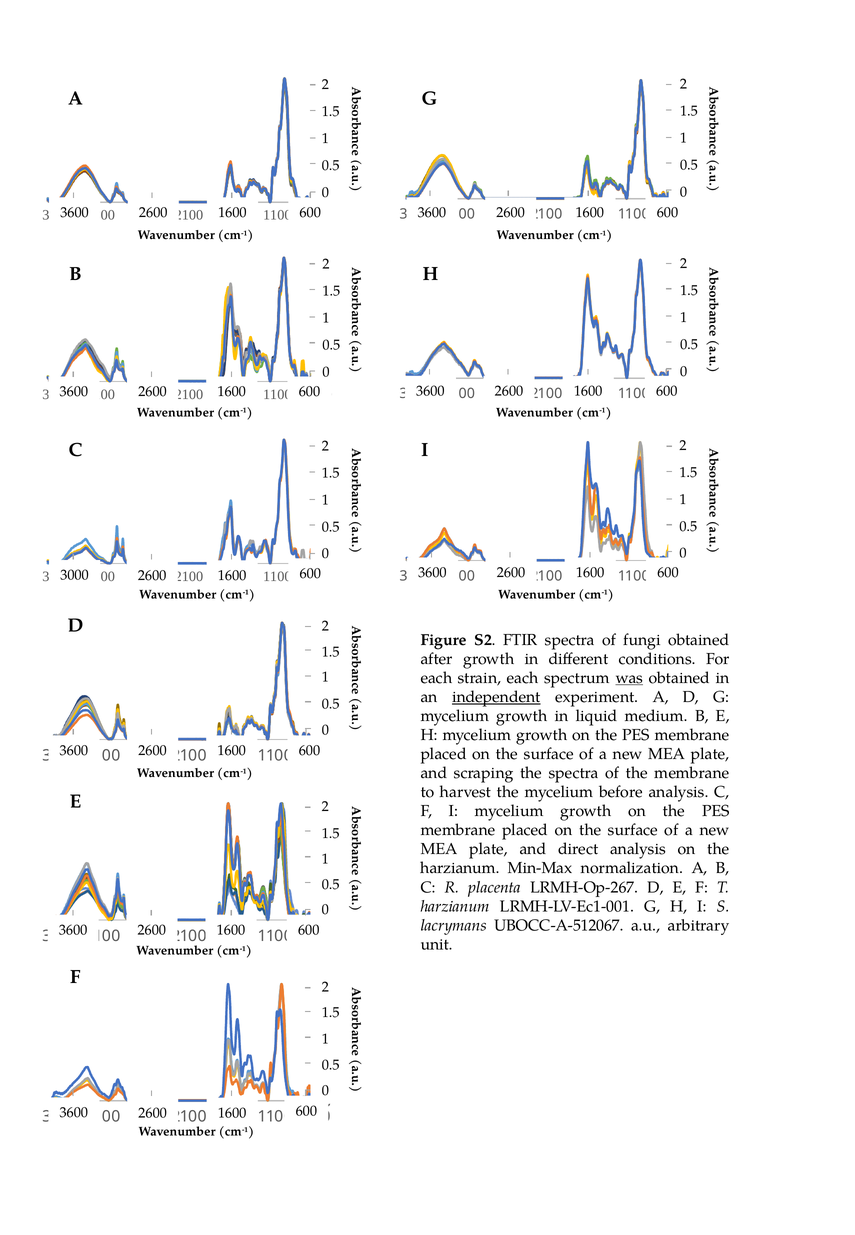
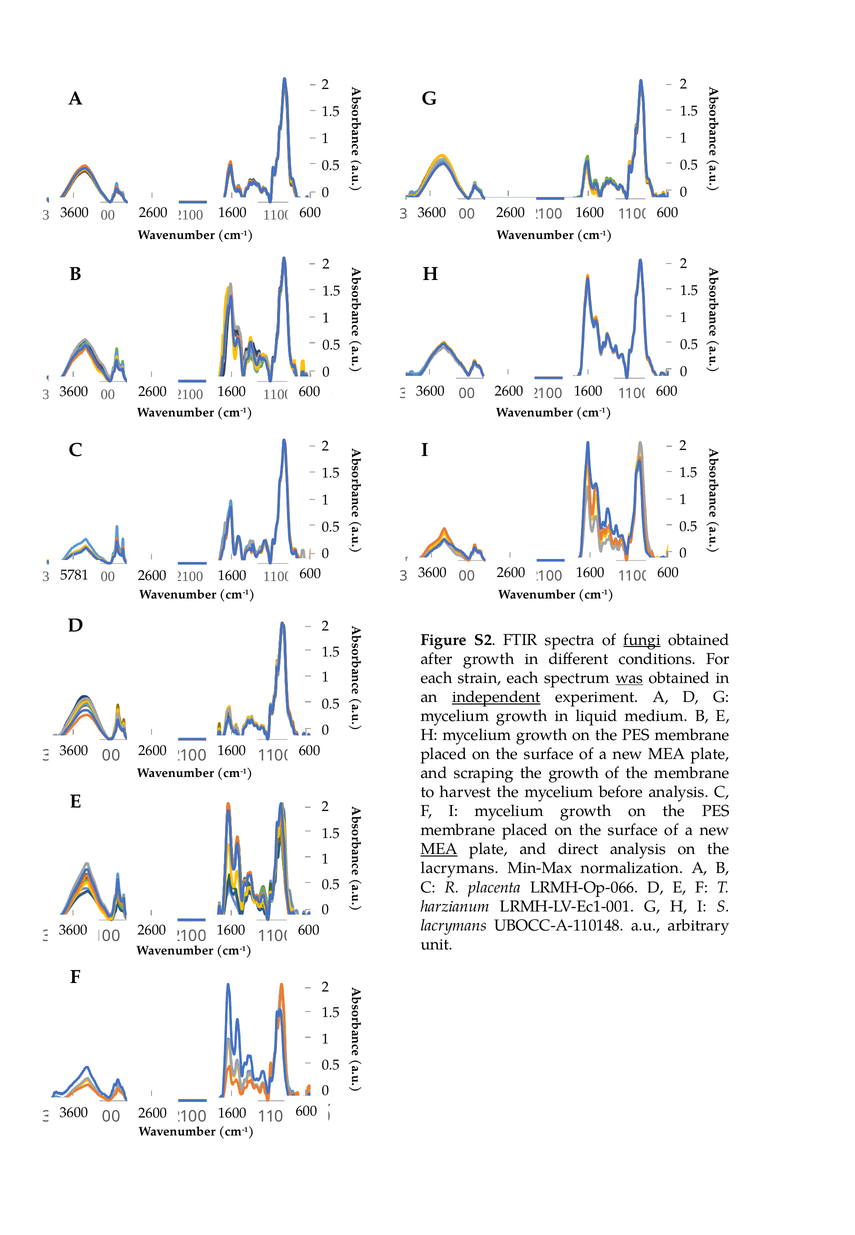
3000: 3000 -> 5781
fungi underline: none -> present
the spectra: spectra -> growth
MEA at (439, 849) underline: none -> present
harzianum at (460, 868): harzianum -> lacrymans
LRMH-Op-267: LRMH-Op-267 -> LRMH-Op-066
UBOCC-A-512067: UBOCC-A-512067 -> UBOCC-A-110148
